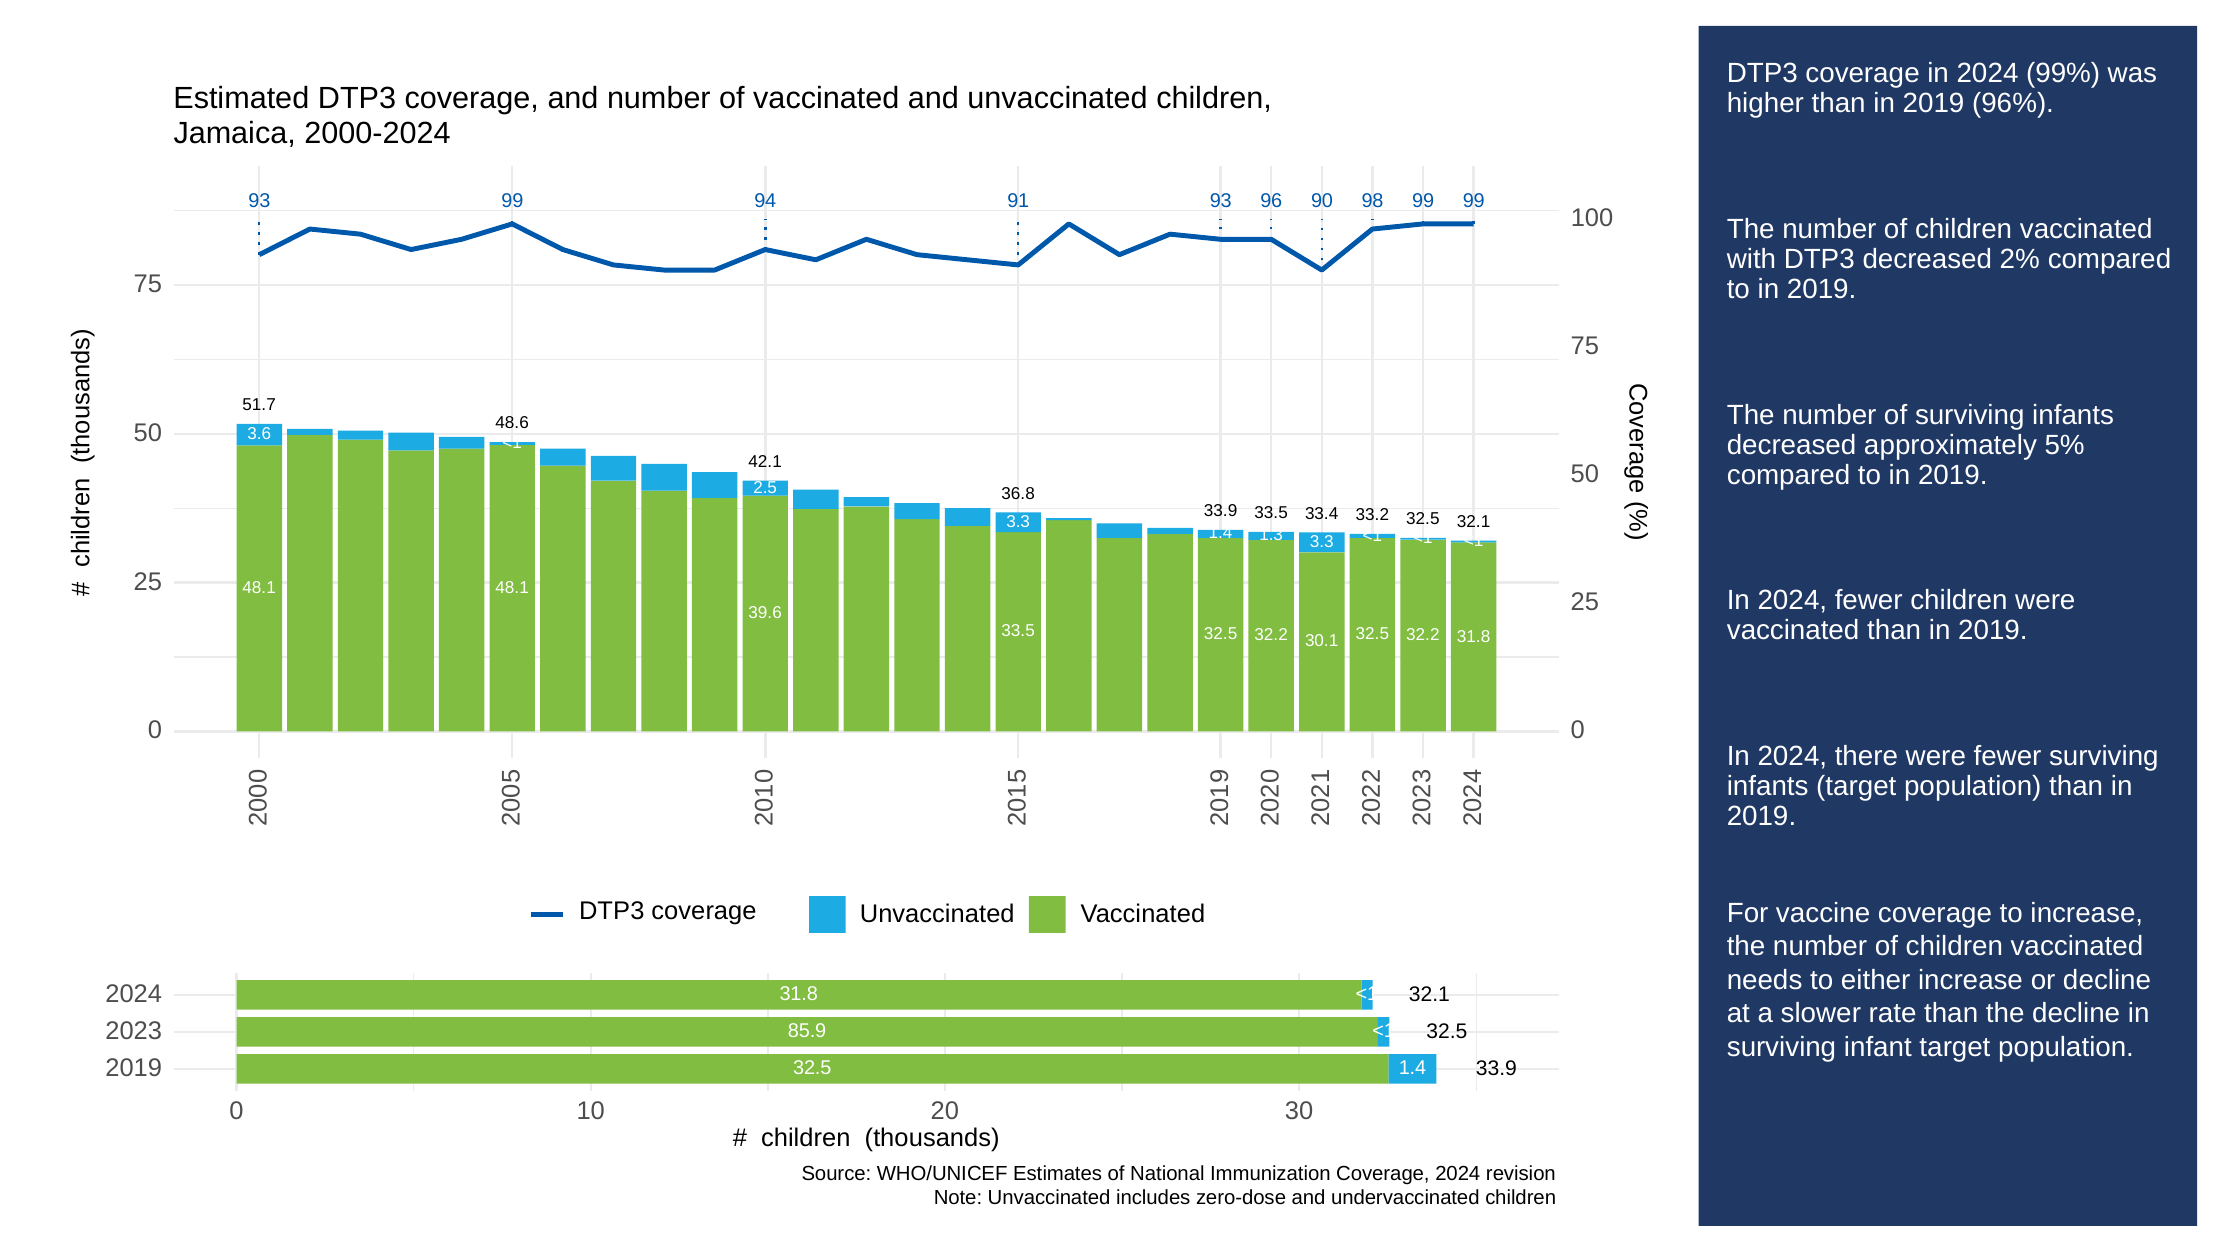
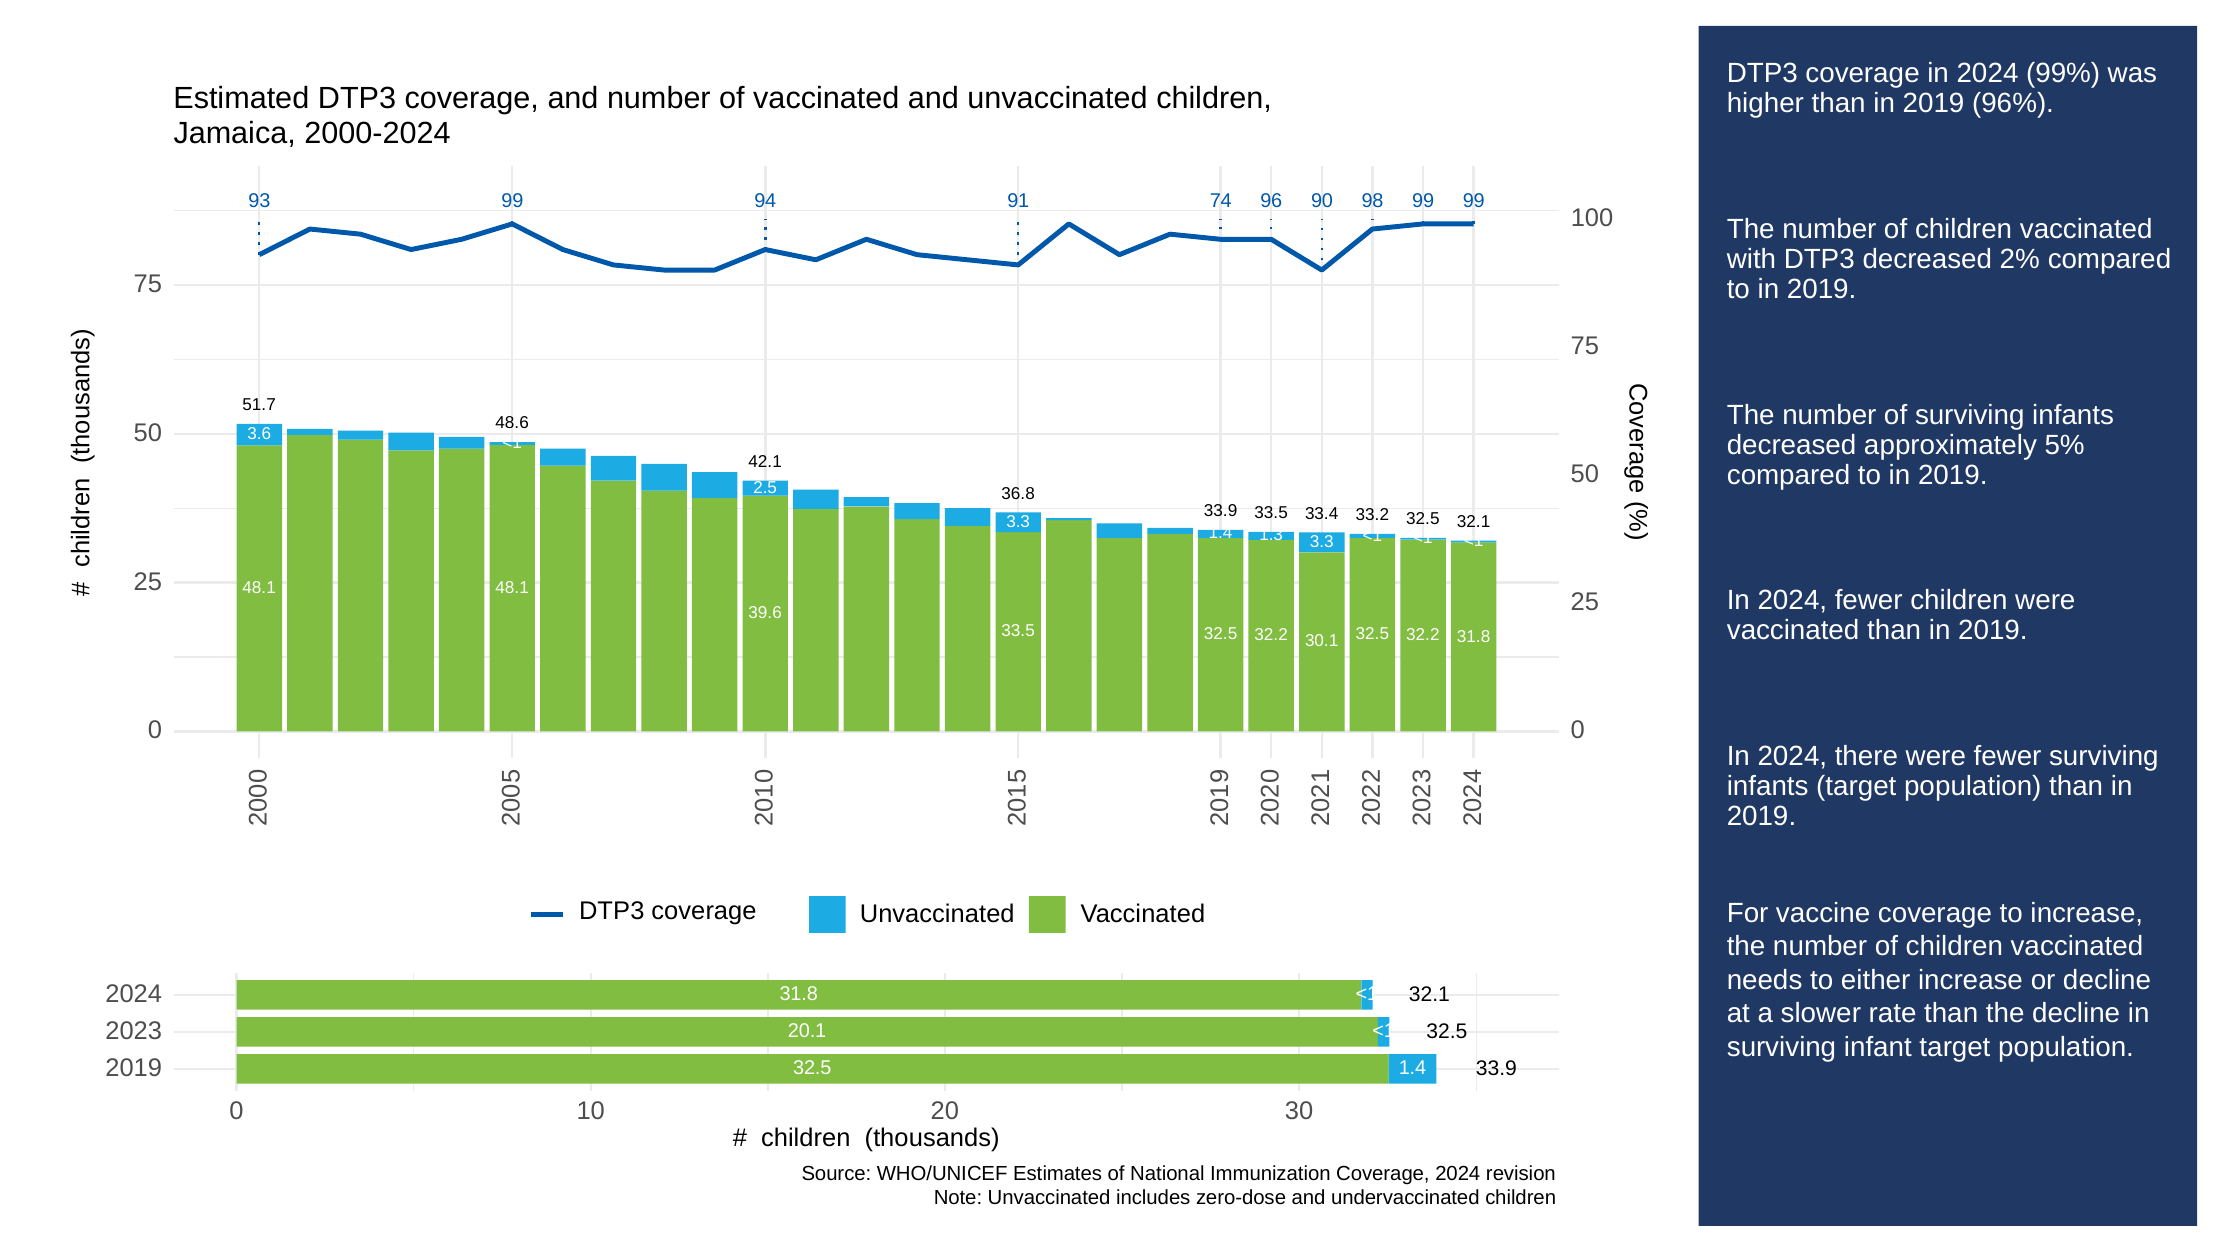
91 93: 93 -> 74
85.9: 85.9 -> 20.1
